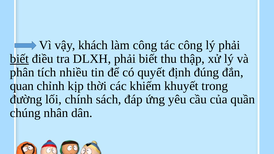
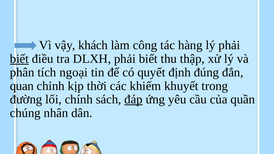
tác công: công -> hàng
nhiều: nhiều -> ngoại
đáp underline: none -> present
